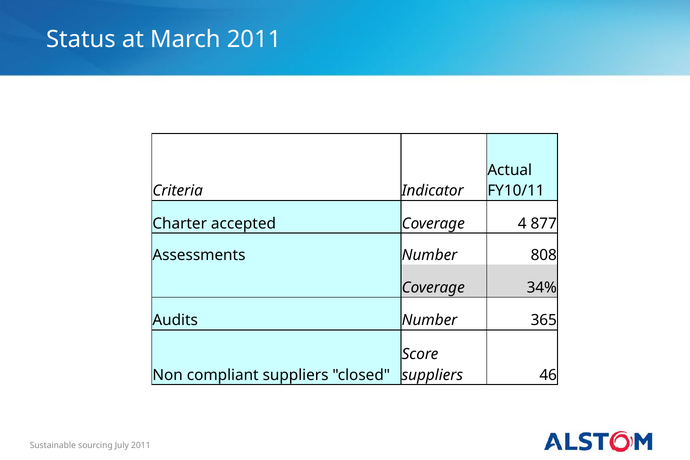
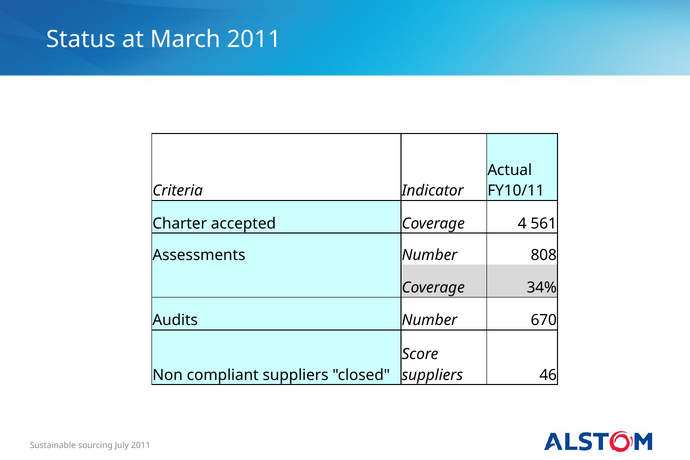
877: 877 -> 561
365: 365 -> 670
